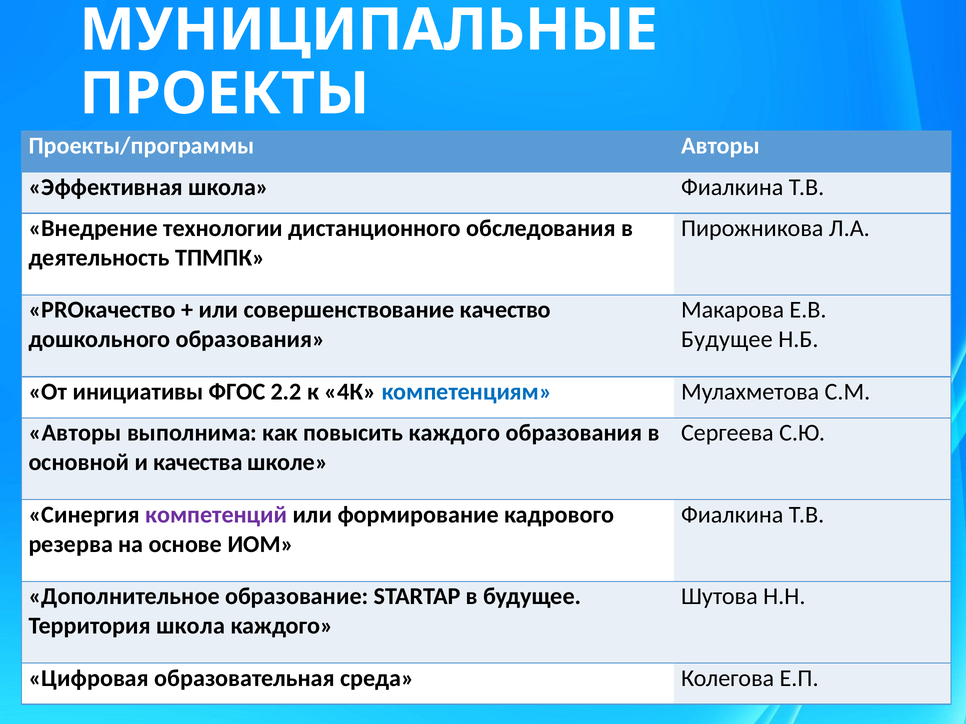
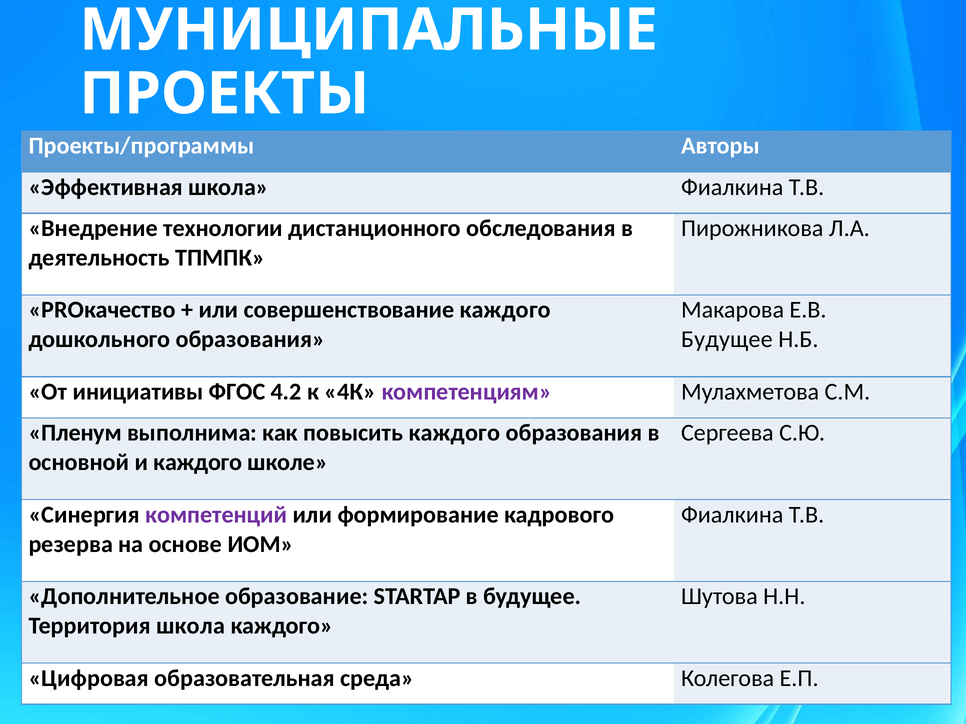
совершенствование качество: качество -> каждого
2.2: 2.2 -> 4.2
компетенциям colour: blue -> purple
Авторы at (75, 433): Авторы -> Пленум
и качества: качества -> каждого
